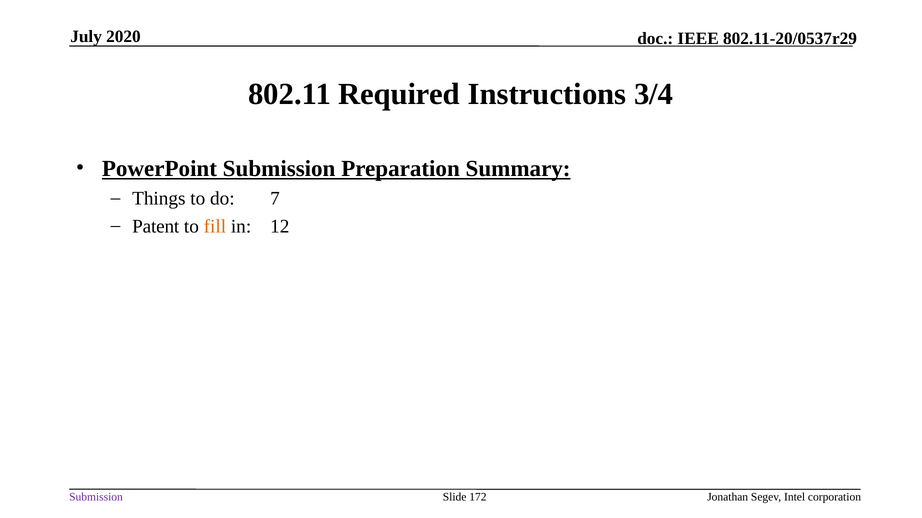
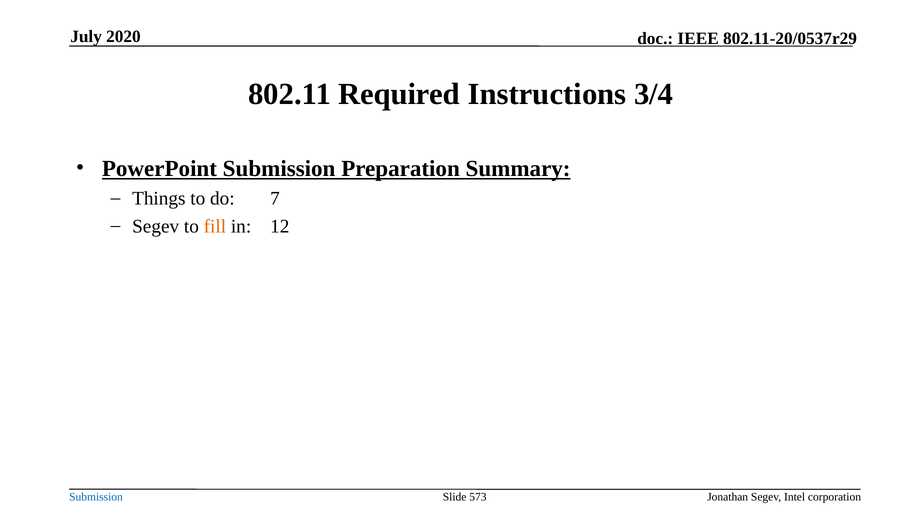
Patent at (156, 226): Patent -> Segev
Submission at (96, 497) colour: purple -> blue
172: 172 -> 573
